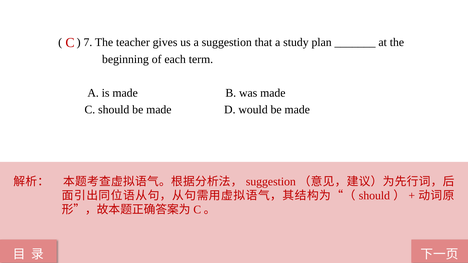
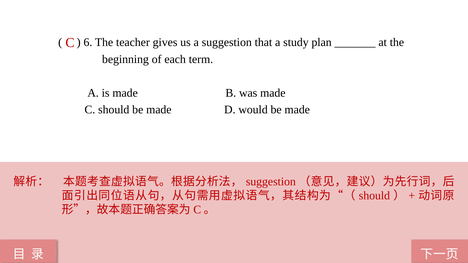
7: 7 -> 6
